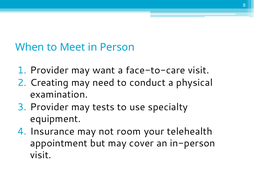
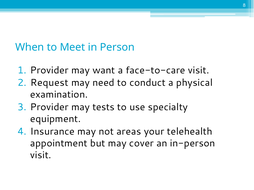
Creating: Creating -> Request
room: room -> areas
